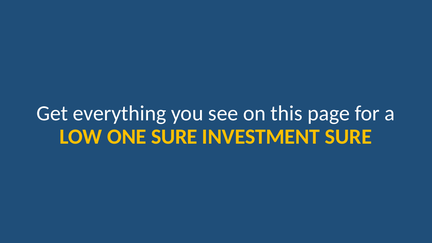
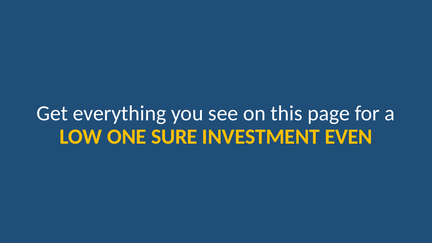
INVESTMENT SURE: SURE -> EVEN
